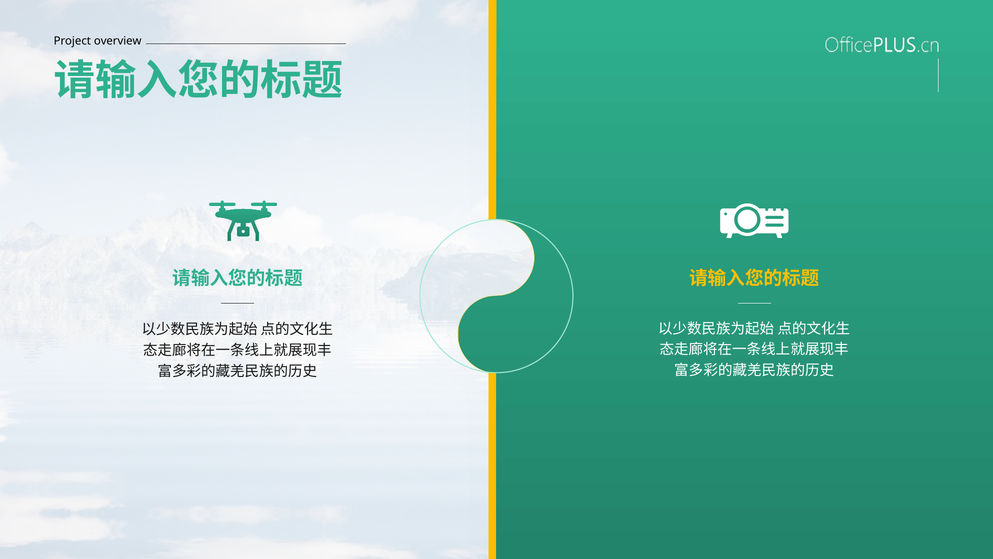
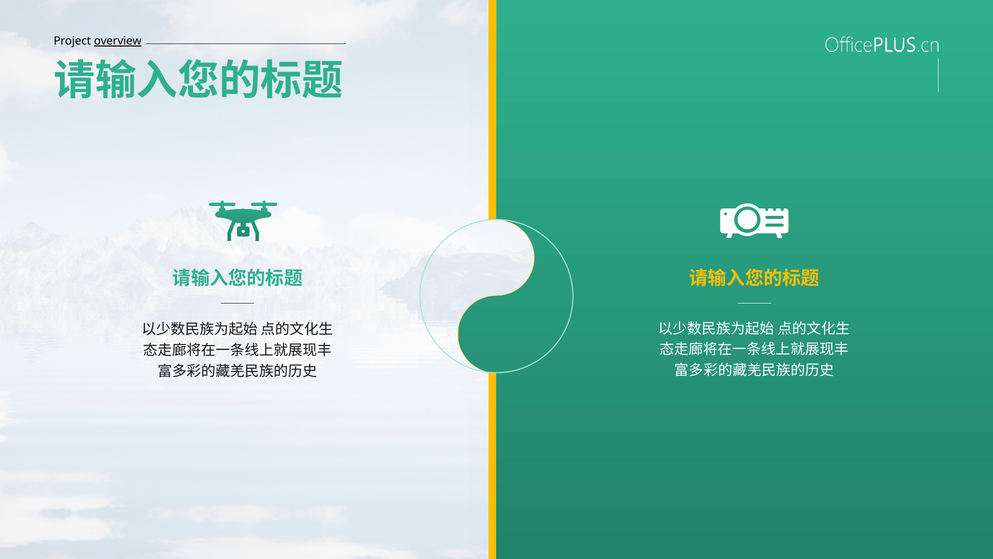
overview underline: none -> present
